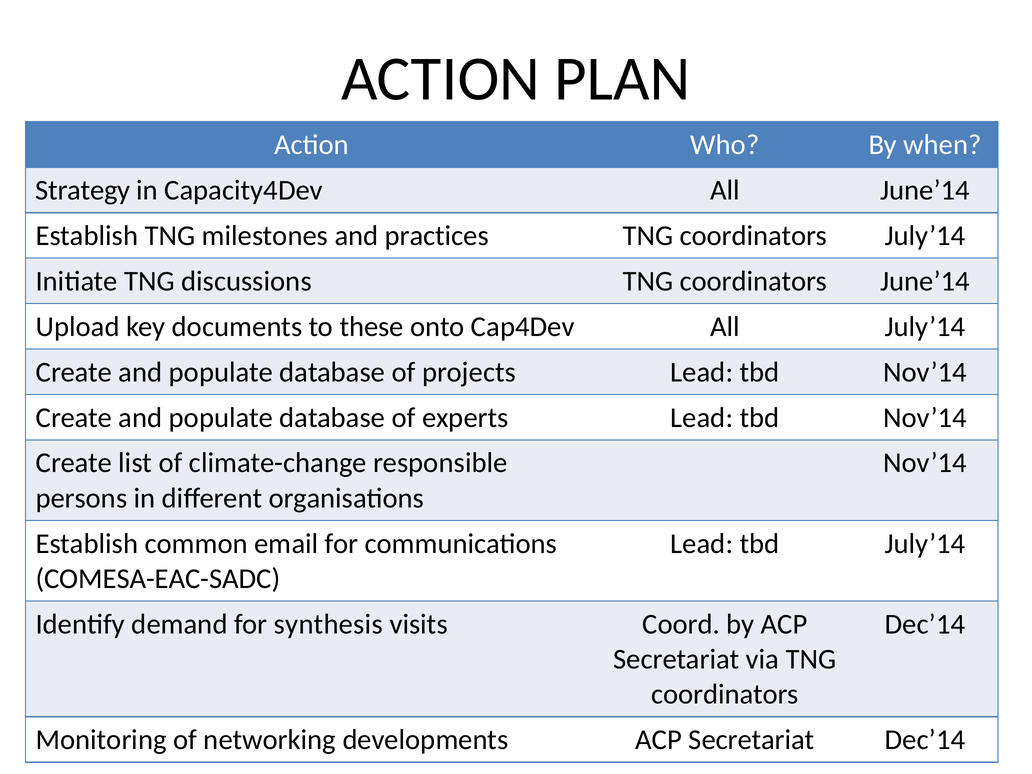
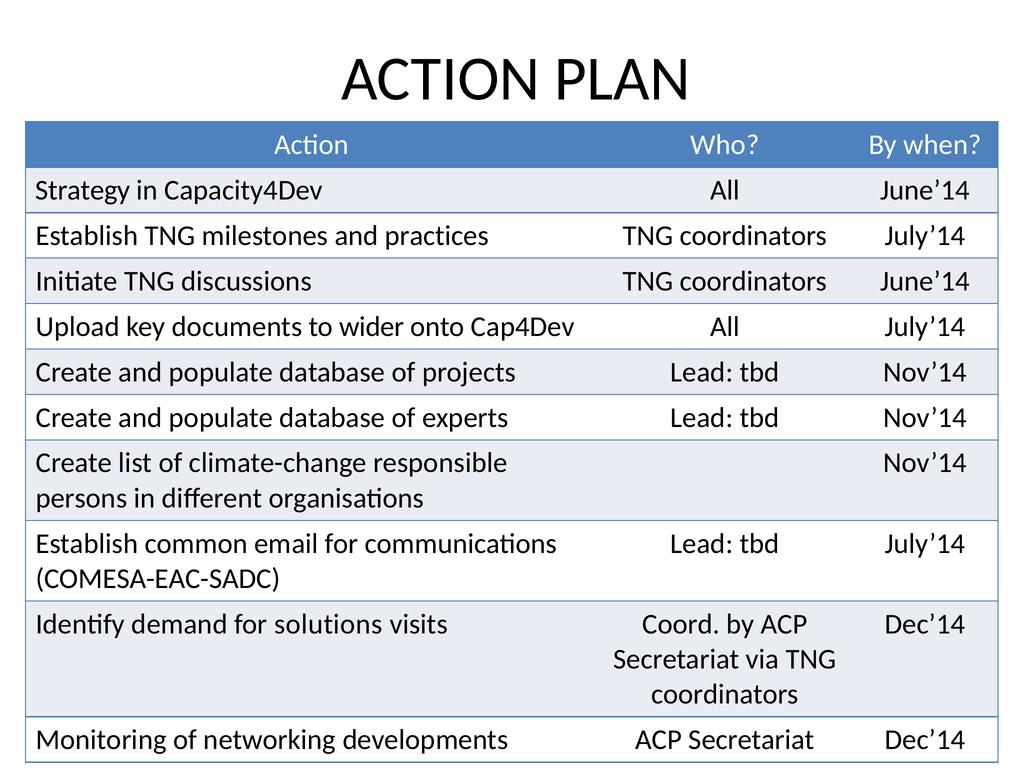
these: these -> wider
synthesis: synthesis -> solutions
